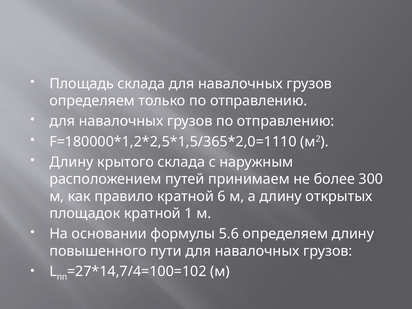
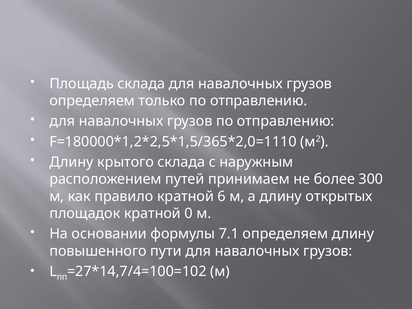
1: 1 -> 0
5.6: 5.6 -> 7.1
